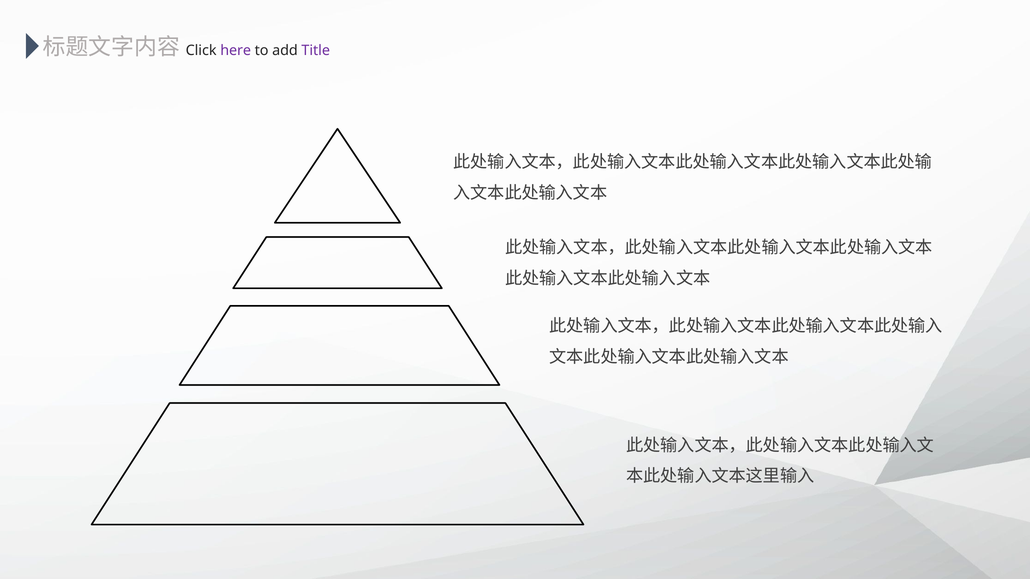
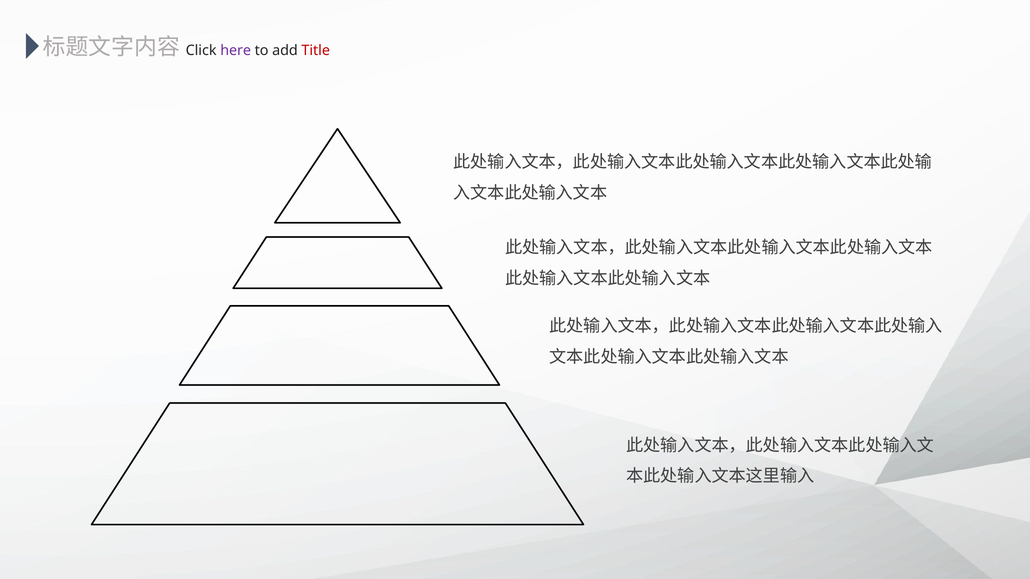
Title colour: purple -> red
